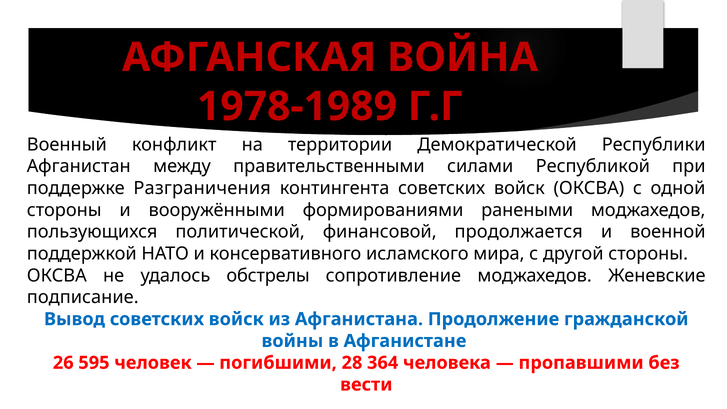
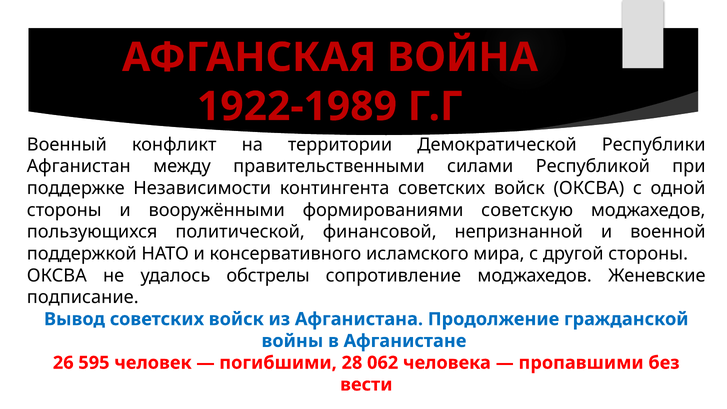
1978-1989: 1978-1989 -> 1922-1989
Разграничения: Разграничения -> Независимости
ранеными: ранеными -> советскую
продолжается: продолжается -> непризнанной
364: 364 -> 062
